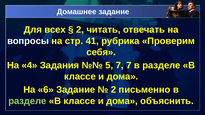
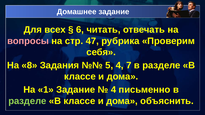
2 at (80, 30): 2 -> 6
вопросы colour: white -> pink
41: 41 -> 47
4: 4 -> 8
5 7: 7 -> 4
6: 6 -> 1
2 at (113, 90): 2 -> 4
